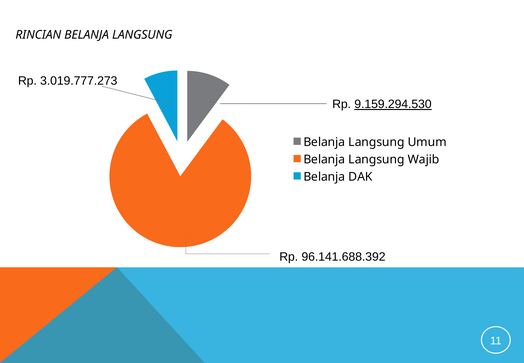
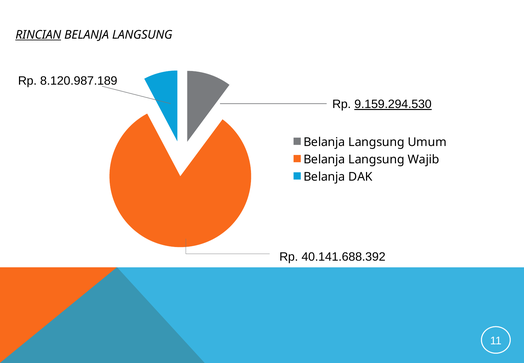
RINCIAN underline: none -> present
3.019.777.273: 3.019.777.273 -> 8.120.987.189
96.141.688.392: 96.141.688.392 -> 40.141.688.392
